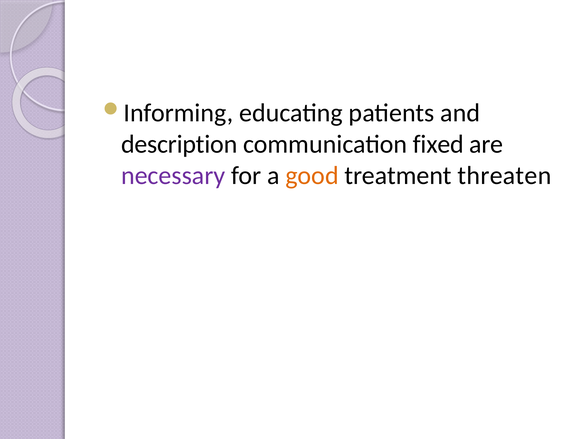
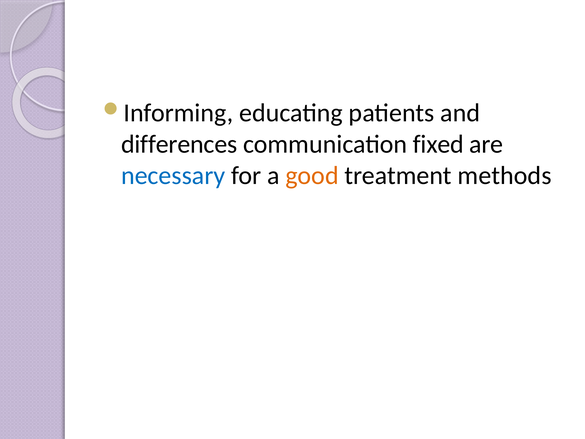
description: description -> differences
necessary colour: purple -> blue
threaten: threaten -> methods
